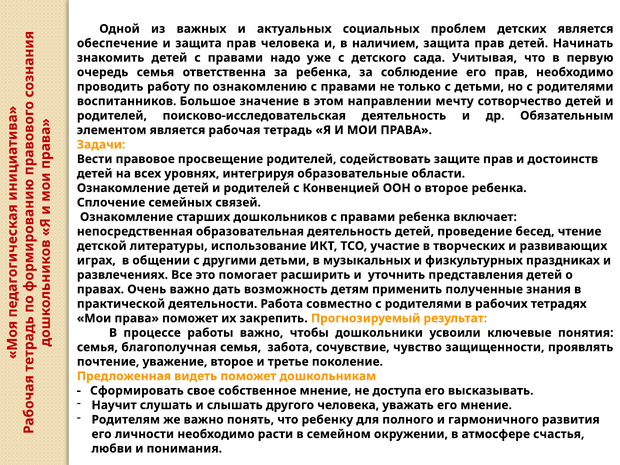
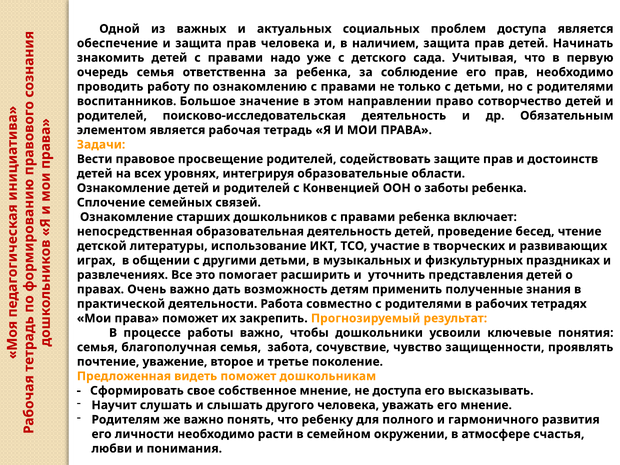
проблем детских: детских -> доступа
мечту: мечту -> право
о второе: второе -> заботы
